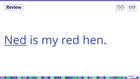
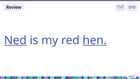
hen underline: none -> present
